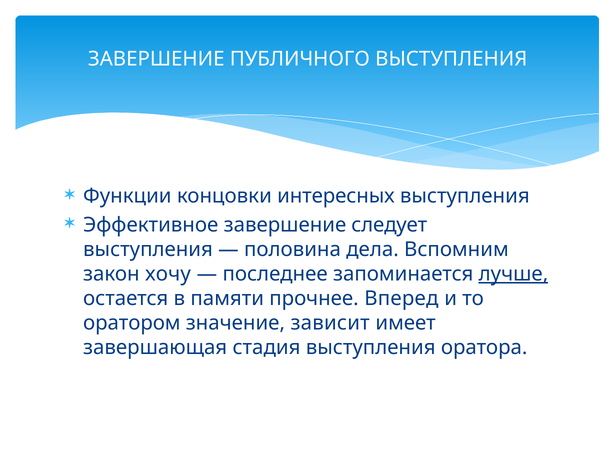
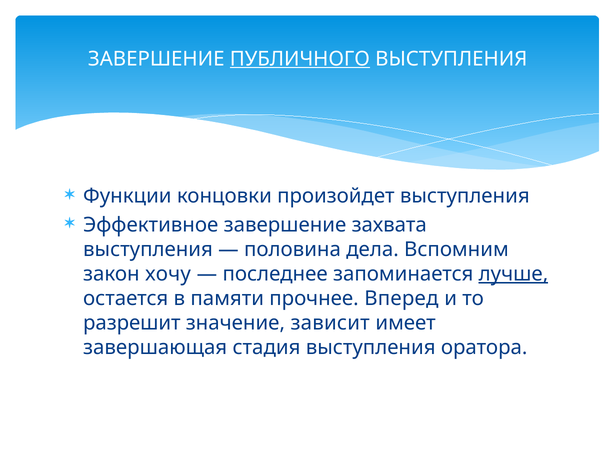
ПУБЛИЧНОГО underline: none -> present
интересных: интересных -> произойдет
следует: следует -> захвата
оратором: оратором -> разрешит
